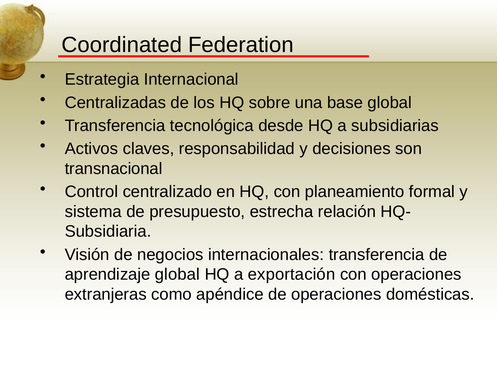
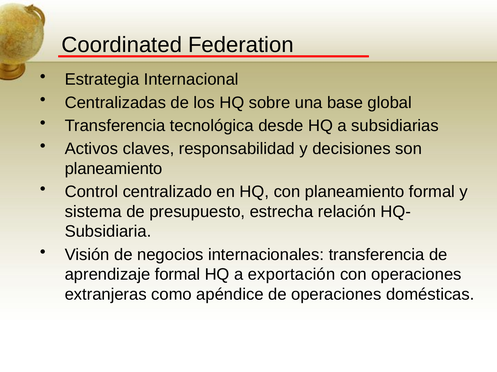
transnacional at (114, 169): transnacional -> planeamiento
aprendizaje global: global -> formal
